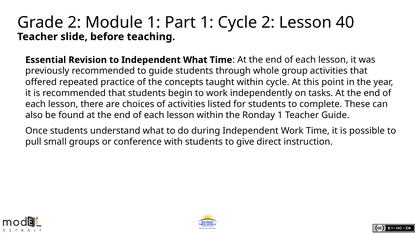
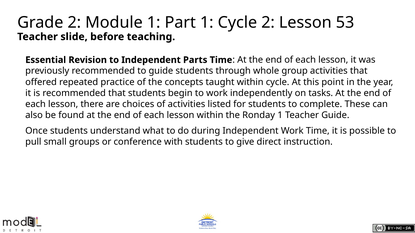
40: 40 -> 53
Independent What: What -> Parts
